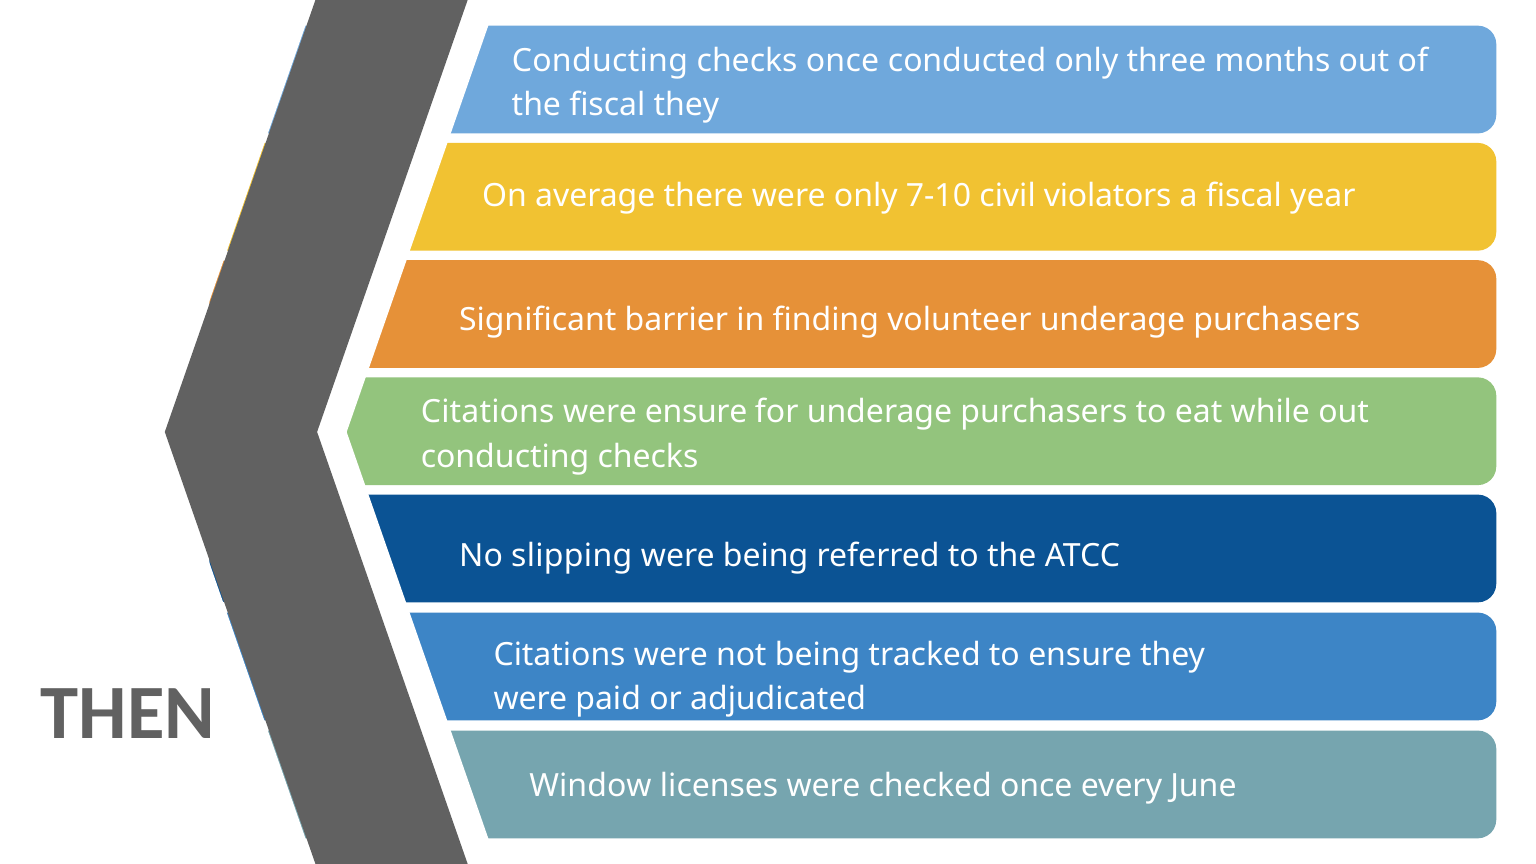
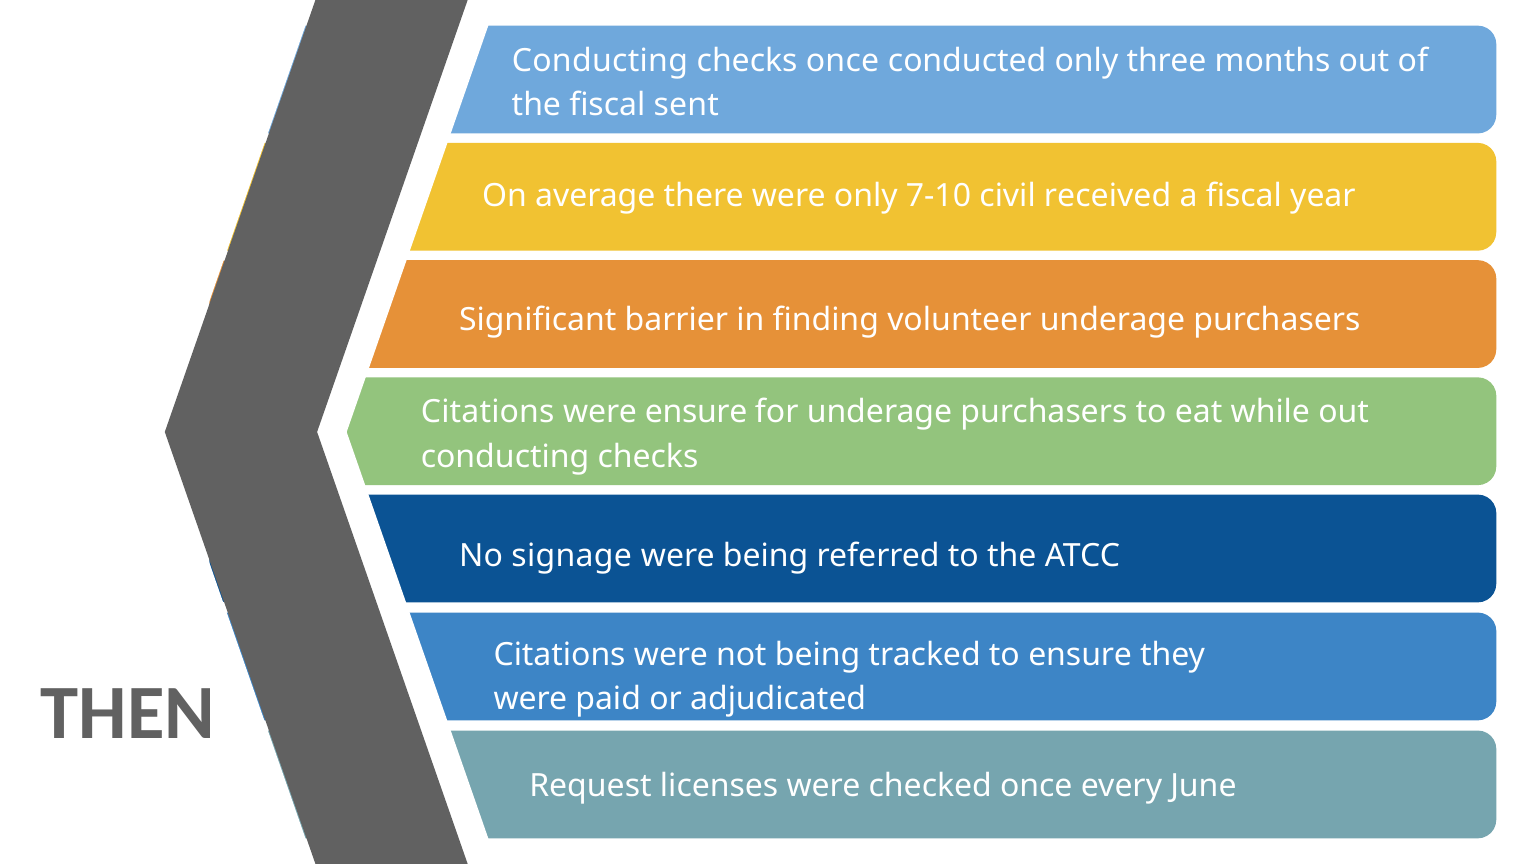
fiscal they: they -> sent
violators: violators -> received
slipping: slipping -> signage
Window: Window -> Request
